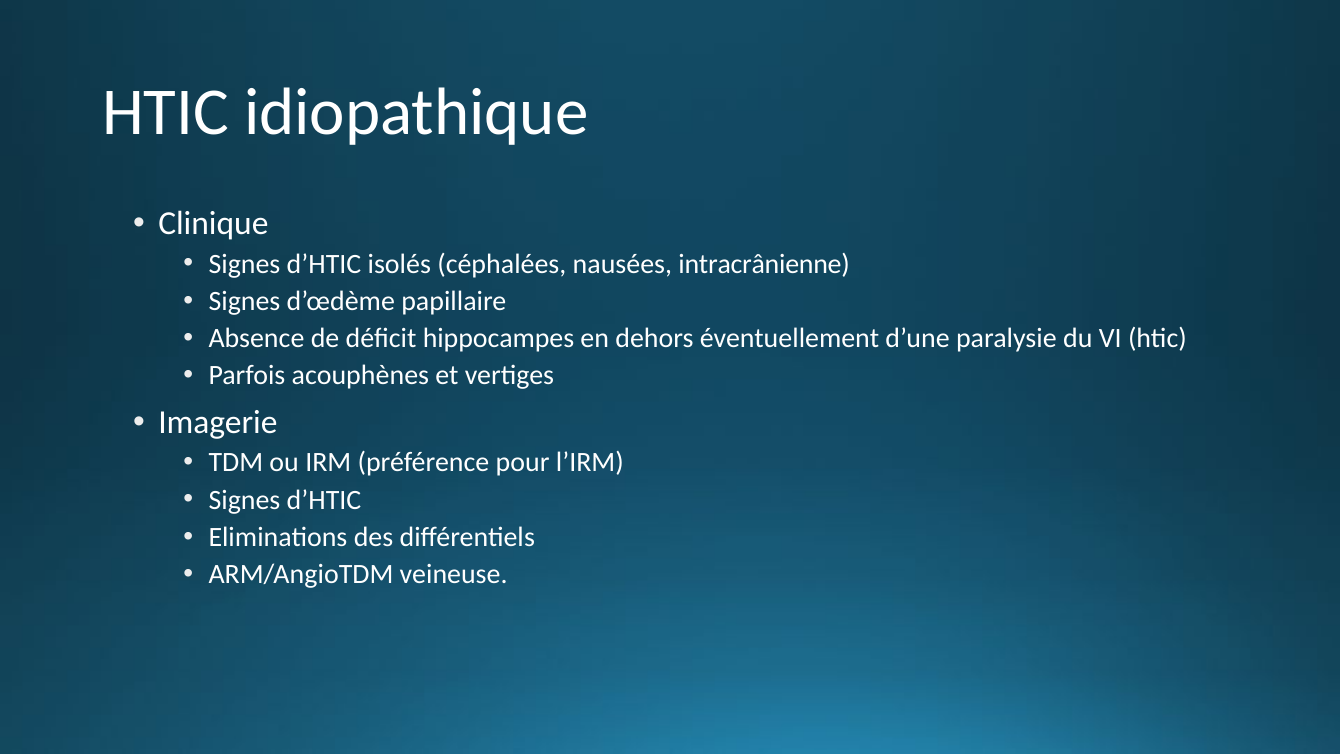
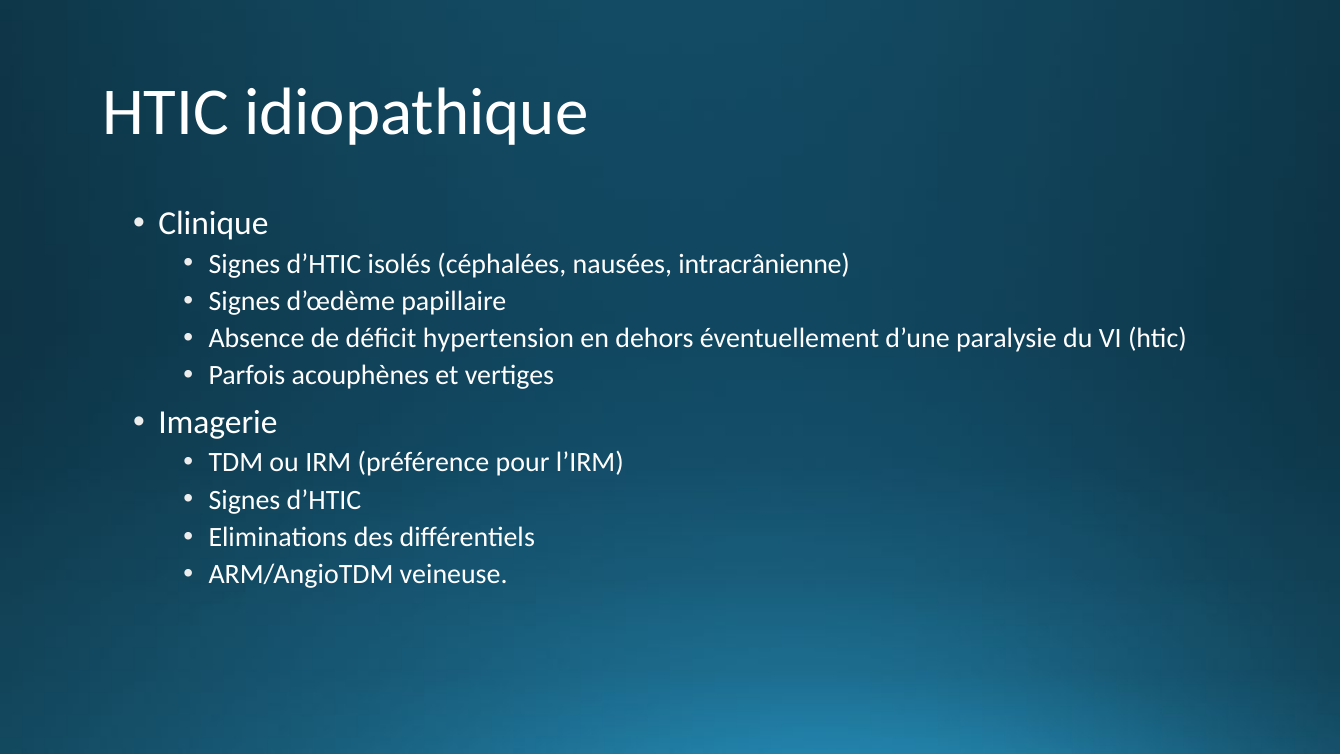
hippocampes: hippocampes -> hypertension
